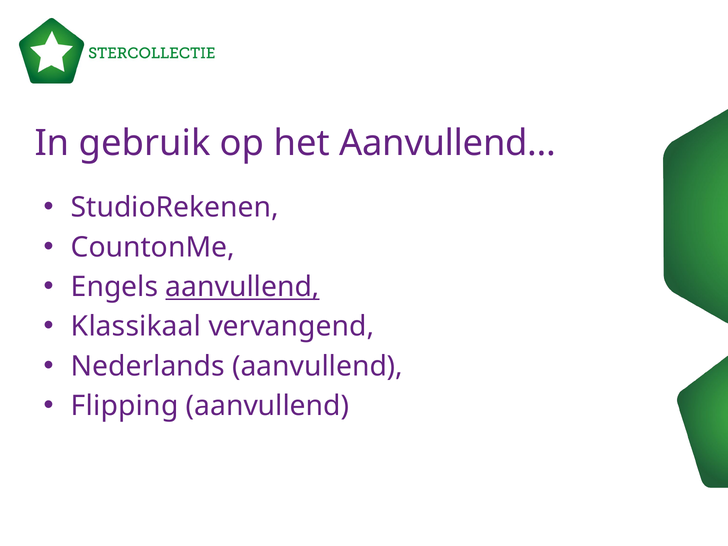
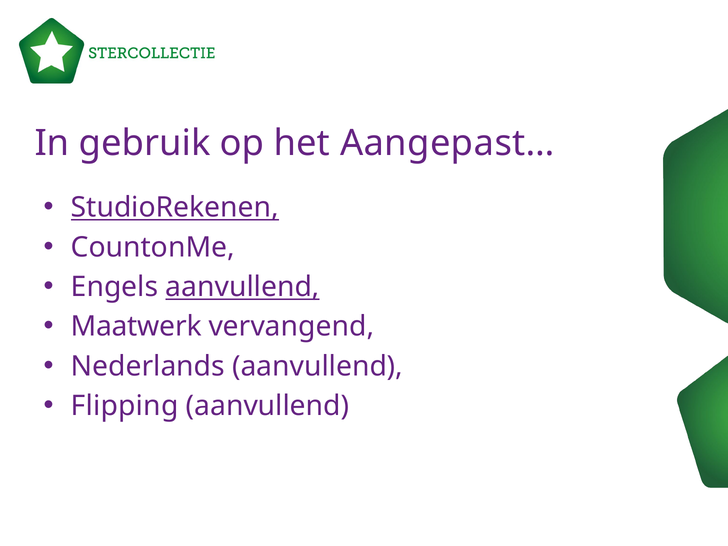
Aanvullend…: Aanvullend… -> Aangepast…
StudioRekenen underline: none -> present
Klassikaal: Klassikaal -> Maatwerk
